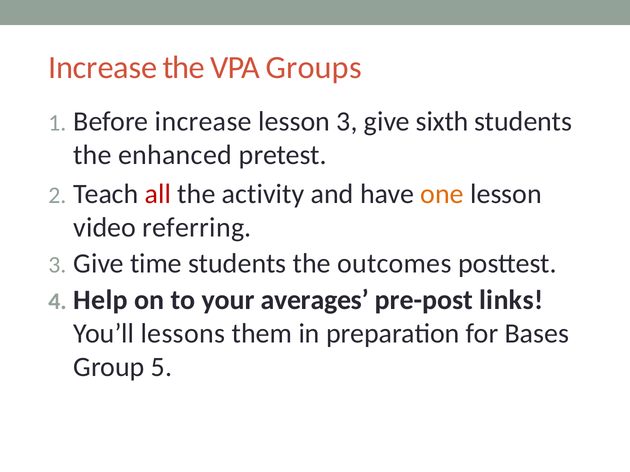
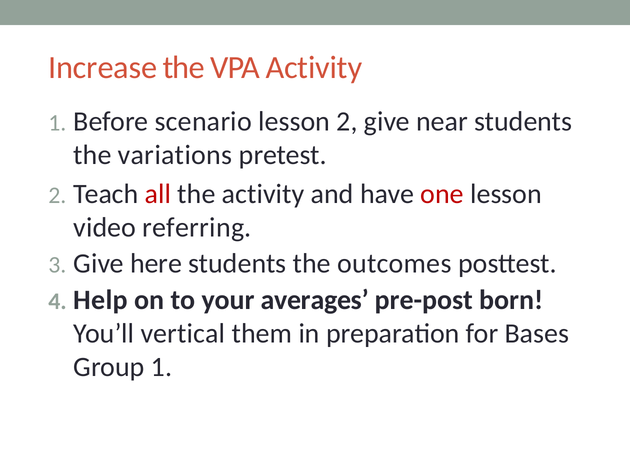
VPA Groups: Groups -> Activity
Before increase: increase -> scenario
lesson 3: 3 -> 2
sixth: sixth -> near
enhanced: enhanced -> variations
one colour: orange -> red
time: time -> here
links: links -> born
lessons: lessons -> vertical
Group 5: 5 -> 1
